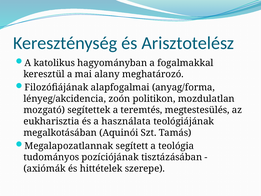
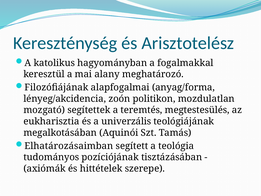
használata: használata -> univerzális
Megalapozatlannak: Megalapozatlannak -> Elhatározásaimban
